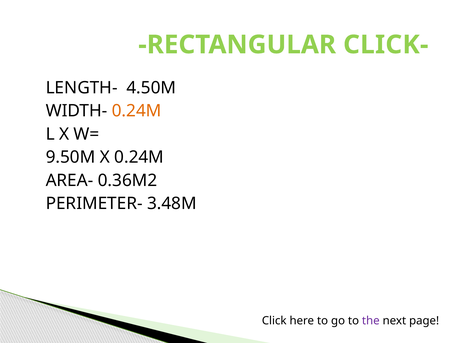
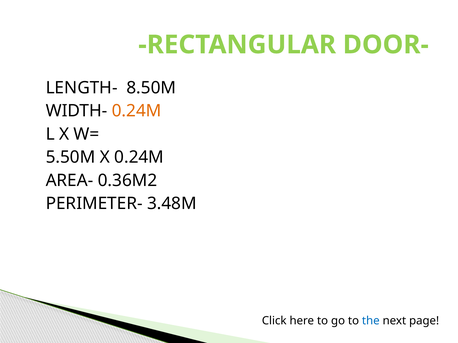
CLICK-: CLICK- -> DOOR-
4.50M: 4.50M -> 8.50M
9.50M: 9.50M -> 5.50M
the colour: purple -> blue
